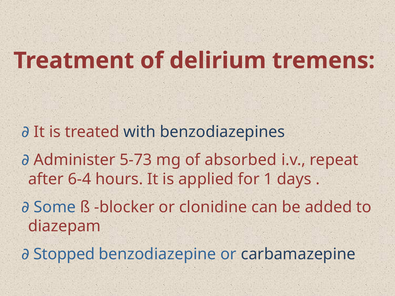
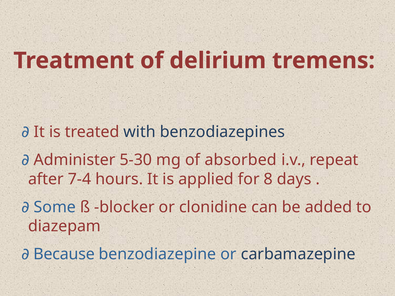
5-73: 5-73 -> 5-30
6-4: 6-4 -> 7-4
1: 1 -> 8
Stopped: Stopped -> Because
